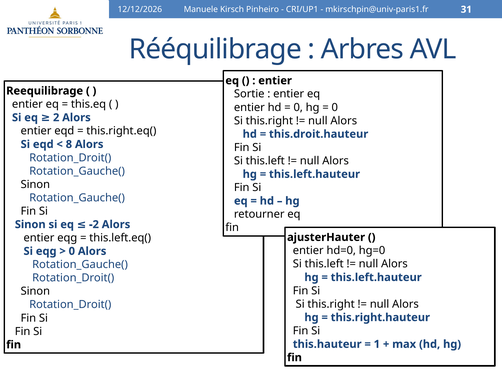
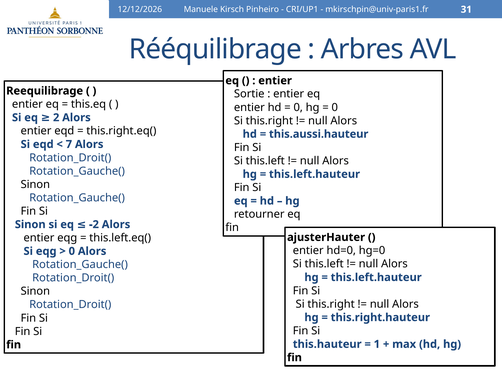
this.droit.hauteur: this.droit.hauteur -> this.aussi.hauteur
8: 8 -> 7
